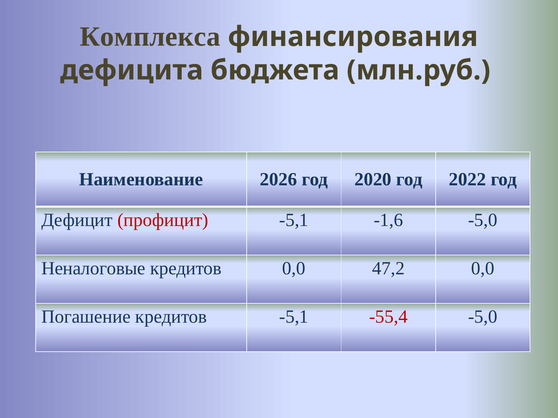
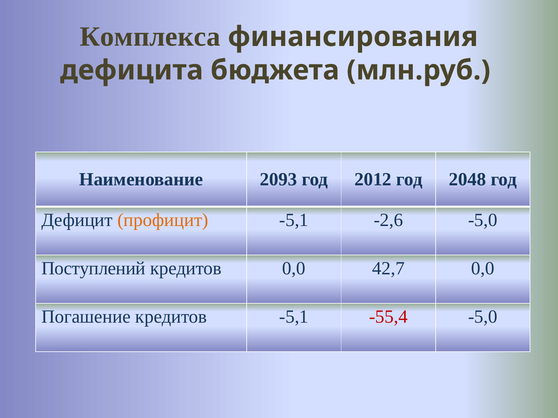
2026: 2026 -> 2093
2020: 2020 -> 2012
2022: 2022 -> 2048
профицит colour: red -> orange
-1,6: -1,6 -> -2,6
Неналоговые: Неналоговые -> Поступлений
47,2: 47,2 -> 42,7
